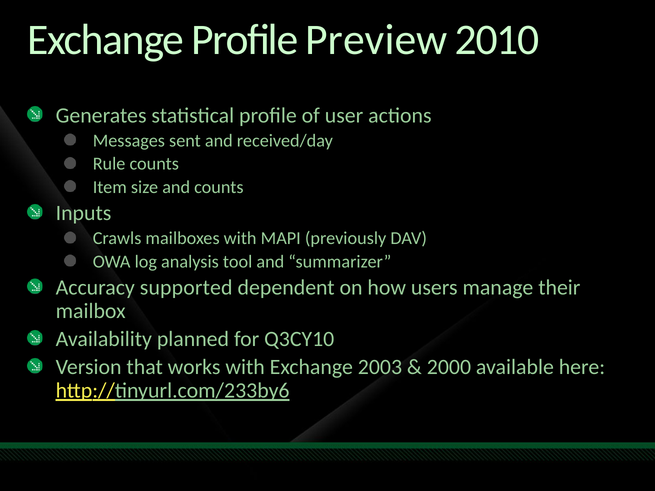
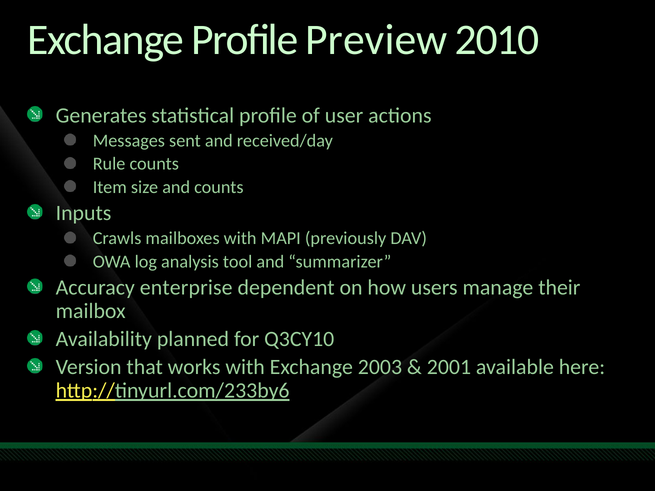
supported: supported -> enterprise
2000: 2000 -> 2001
